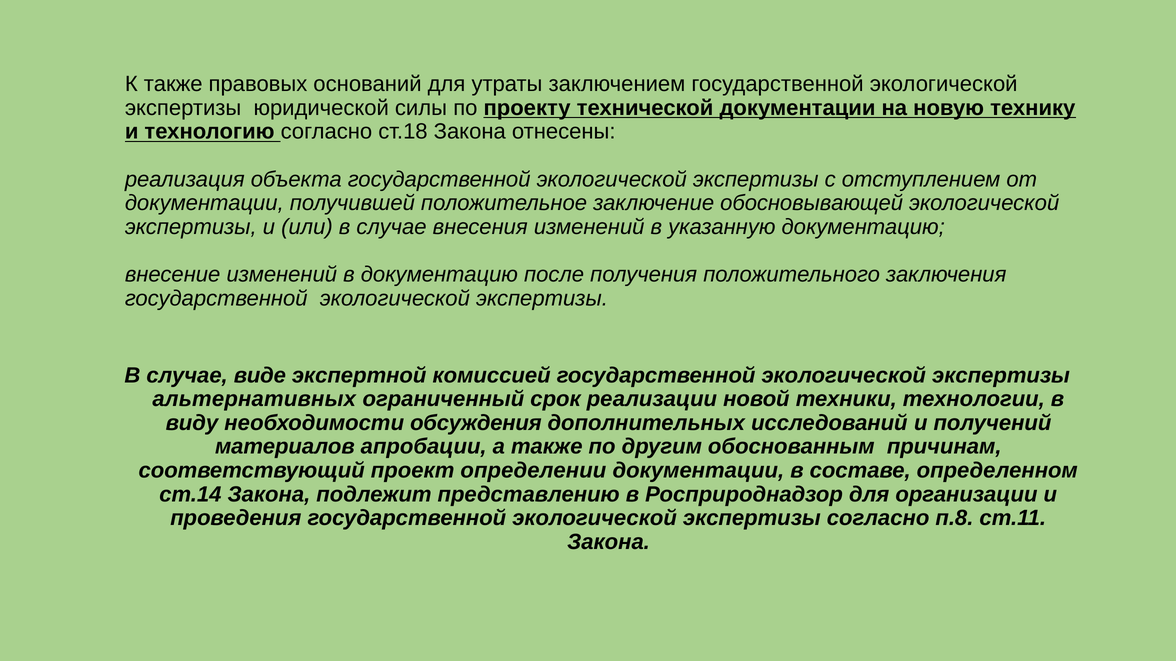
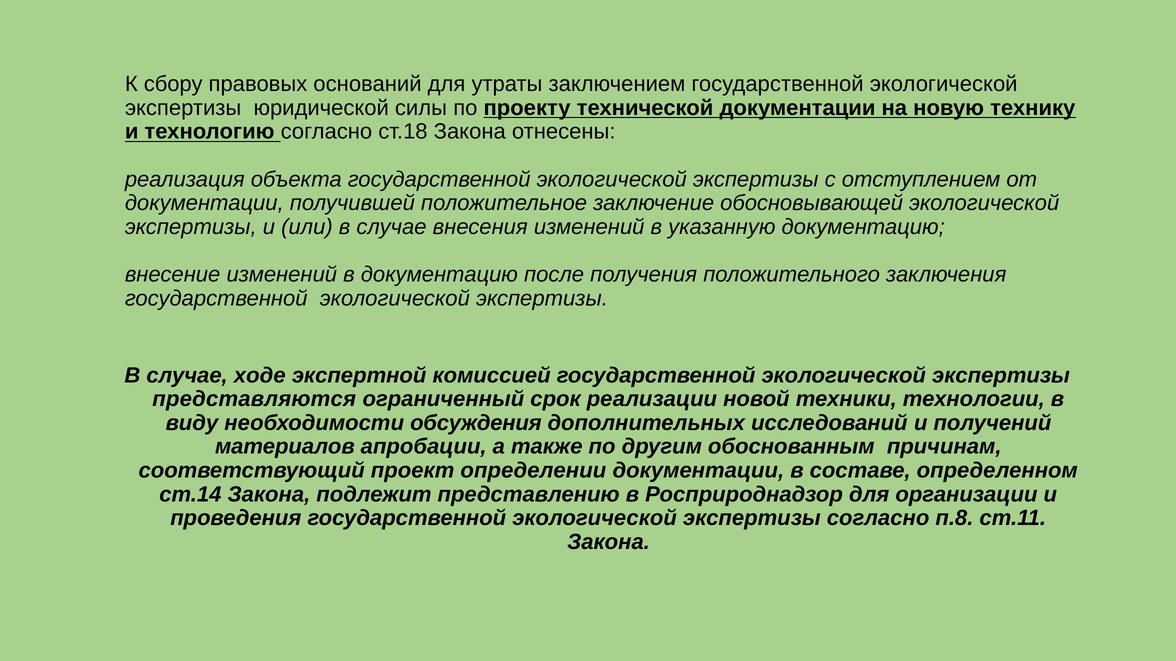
К также: также -> сбору
виде: виде -> ходе
альтернативных: альтернативных -> представляются
